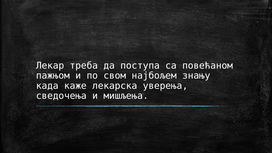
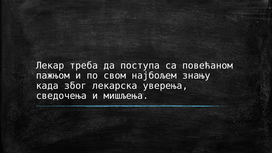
каже: каже -> због
